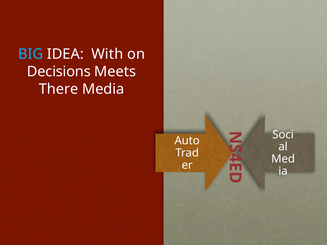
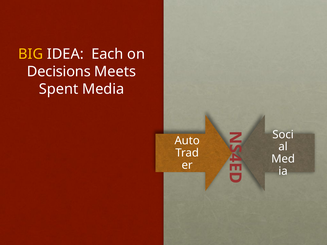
BIG colour: light blue -> yellow
With: With -> Each
There: There -> Spent
